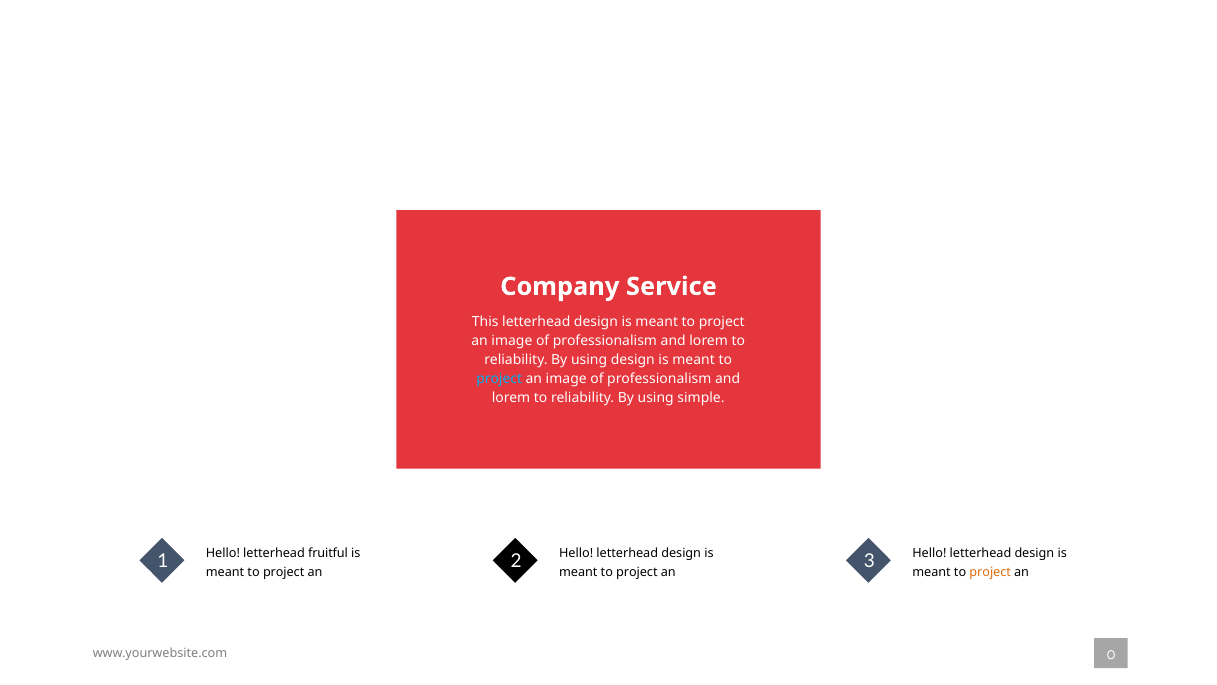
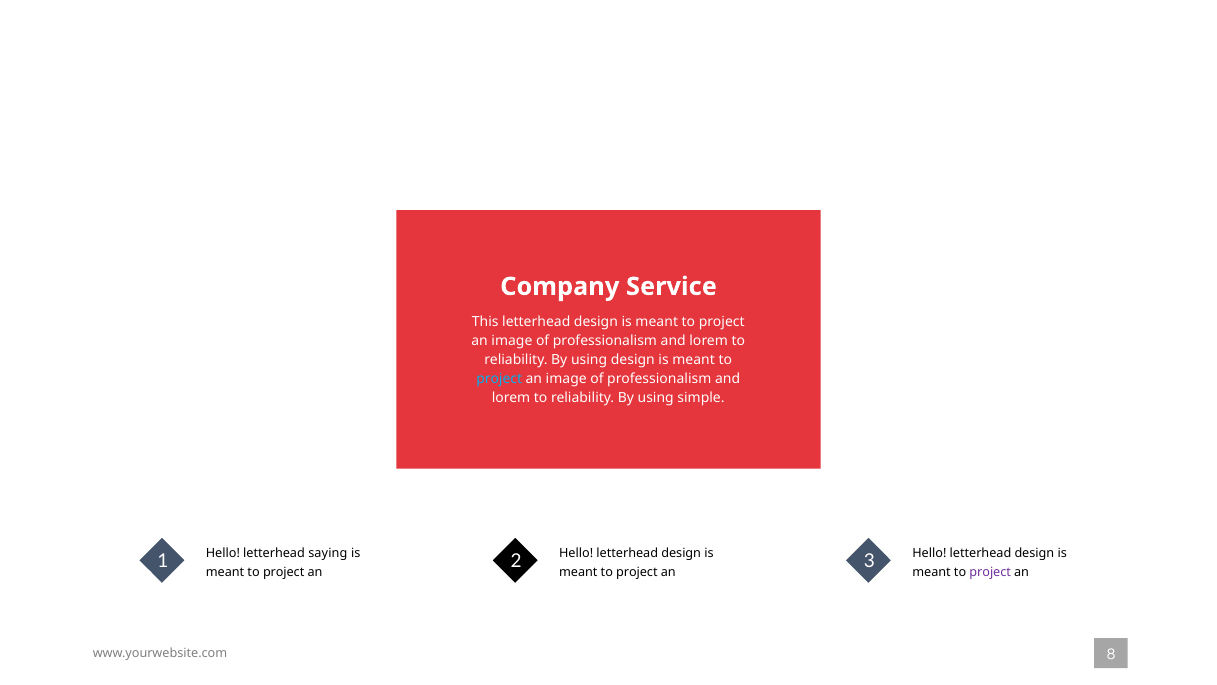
fruitful: fruitful -> saying
project at (990, 572) colour: orange -> purple
0: 0 -> 8
